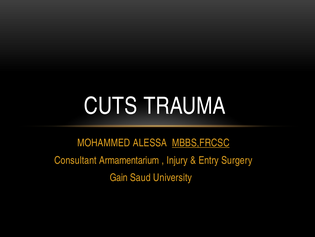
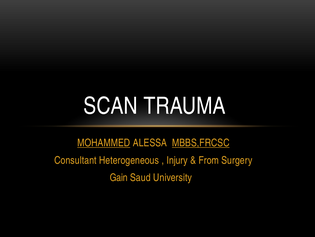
CUTS: CUTS -> SCAN
MOHAMMED underline: none -> present
Armamentarium: Armamentarium -> Heterogeneous
Entry: Entry -> From
